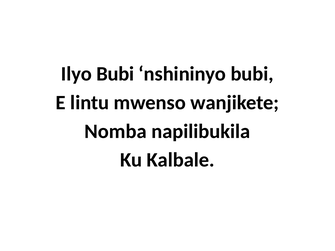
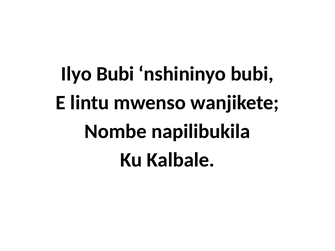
Nomba: Nomba -> Nombe
